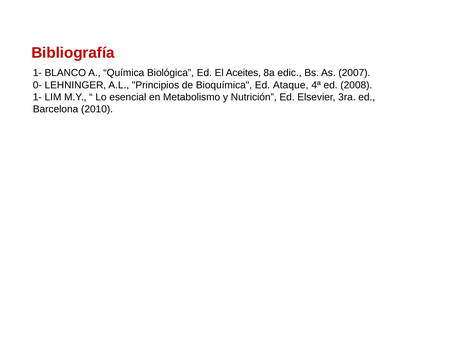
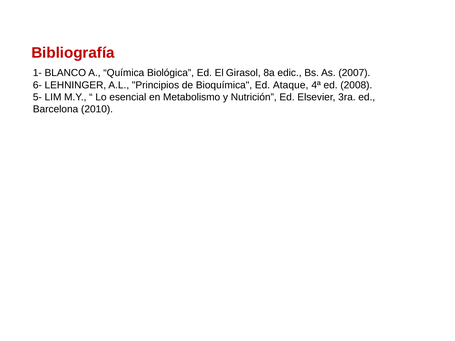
Aceites: Aceites -> Girasol
0-: 0- -> 6-
1- at (37, 97): 1- -> 5-
